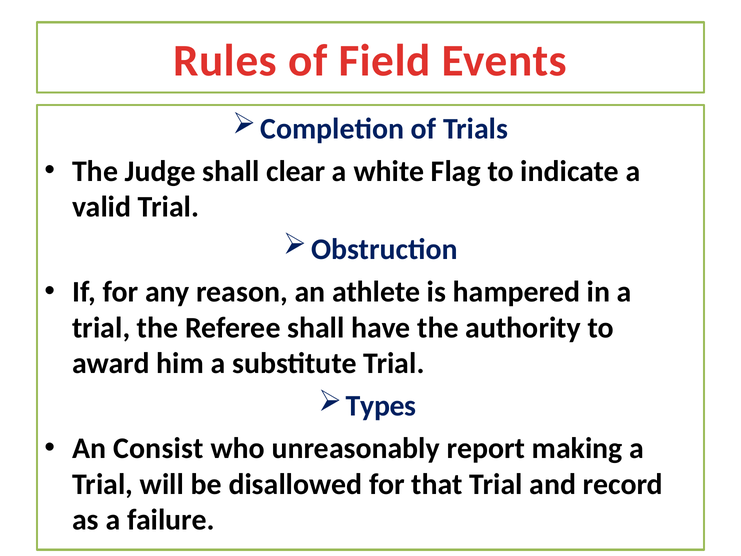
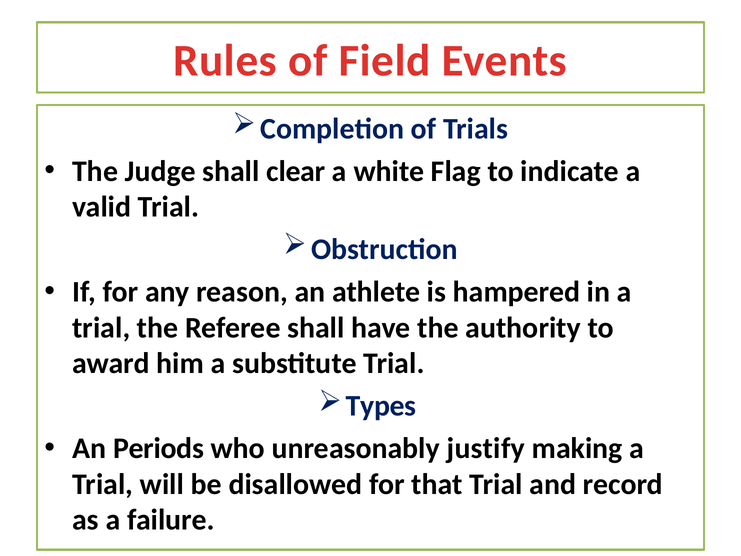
Consist: Consist -> Periods
report: report -> justify
